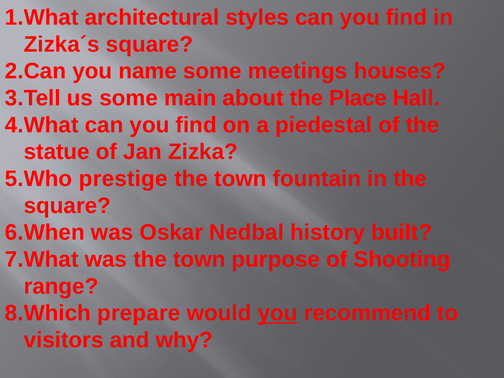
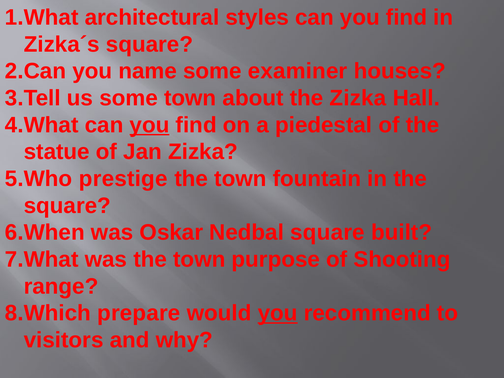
meetings: meetings -> examiner
some main: main -> town
the Place: Place -> Zizka
you at (149, 125) underline: none -> present
Nedbal history: history -> square
